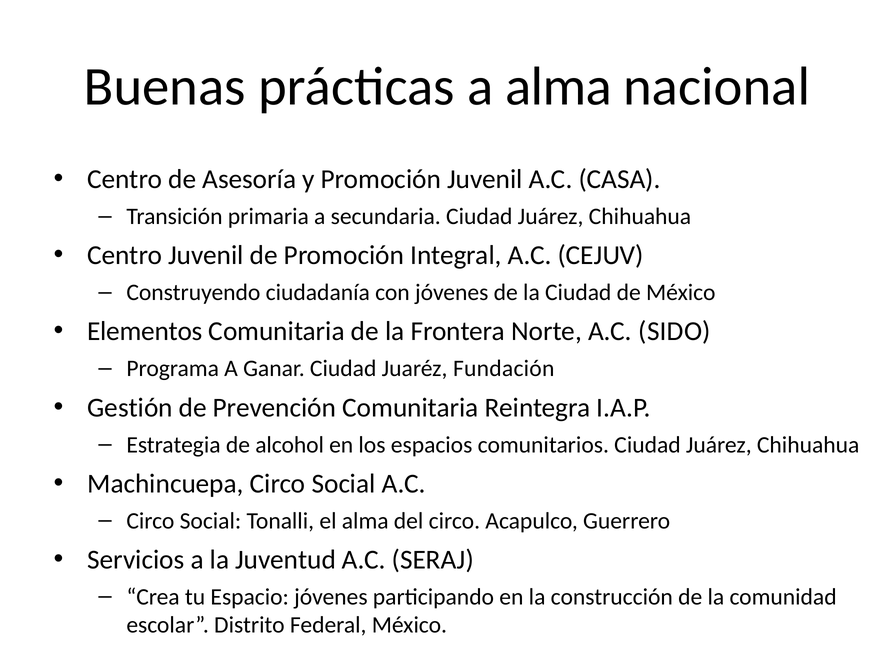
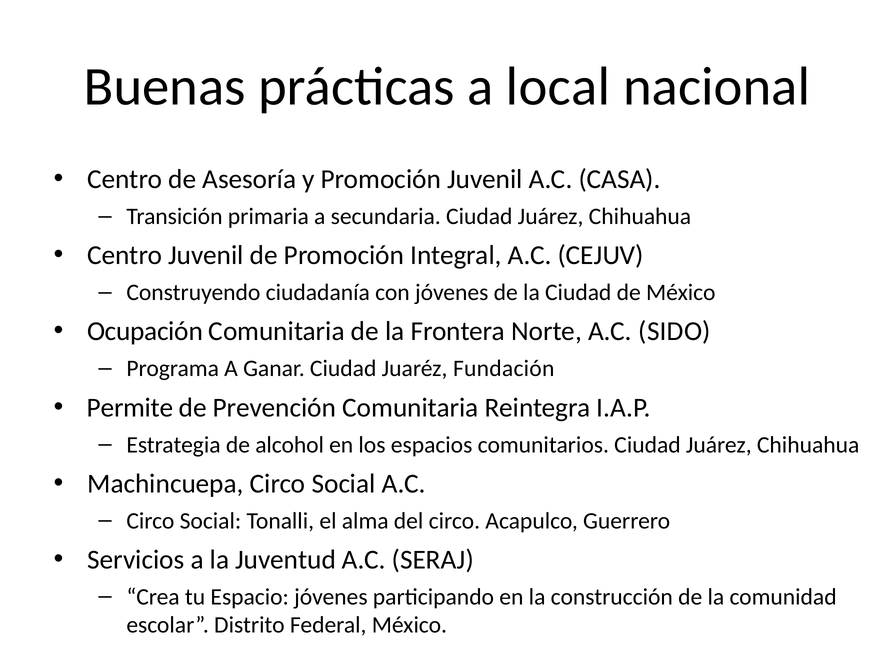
a alma: alma -> local
Elementos: Elementos -> Ocupación
Gestión: Gestión -> Permite
